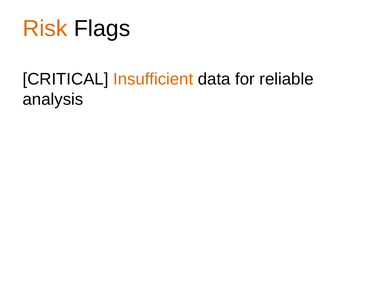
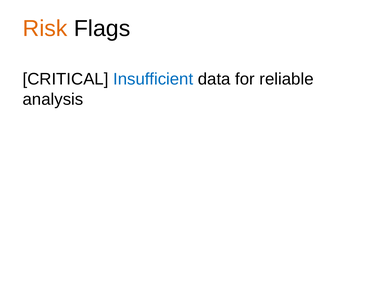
Insufficient colour: orange -> blue
